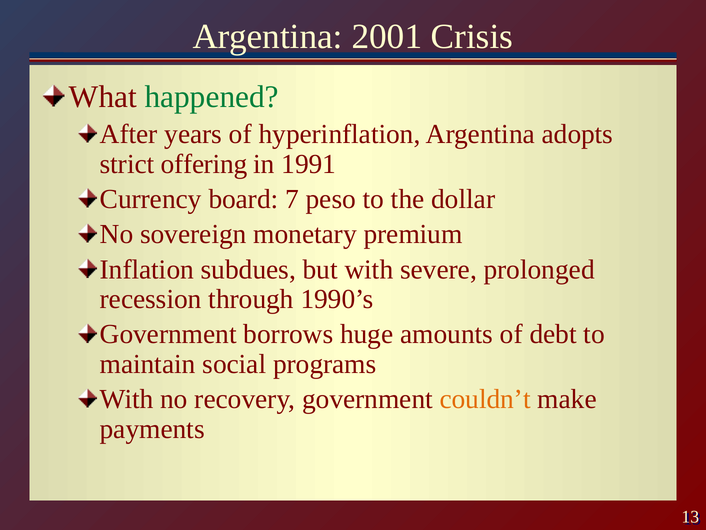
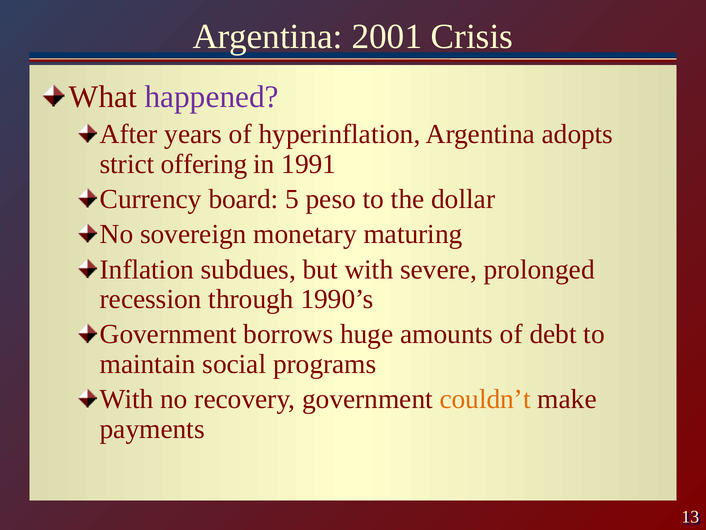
happened colour: green -> purple
7: 7 -> 5
premium: premium -> maturing
